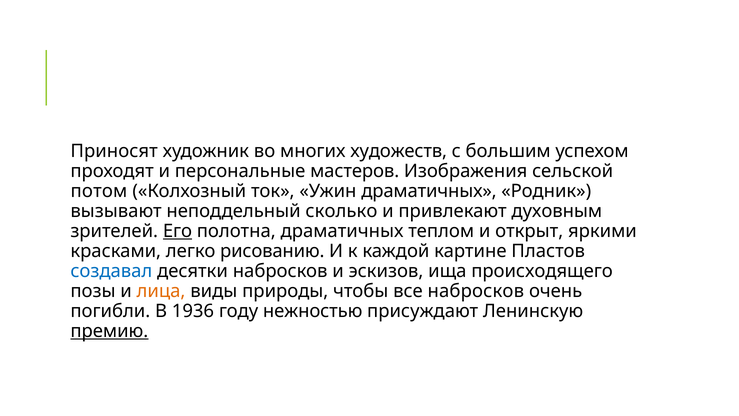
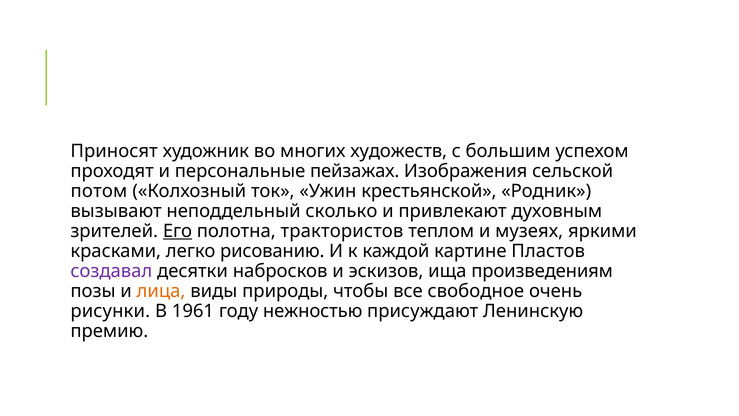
мастеров: мастеров -> пейзажах
Ужин драматичных: драматичных -> крестьянской
полотна драматичных: драматичных -> трактористов
открыт: открыт -> музеях
создавал colour: blue -> purple
происходящего: происходящего -> произведениям
все набросков: набросков -> свободное
погибли: погибли -> рисунки
1936: 1936 -> 1961
премию underline: present -> none
